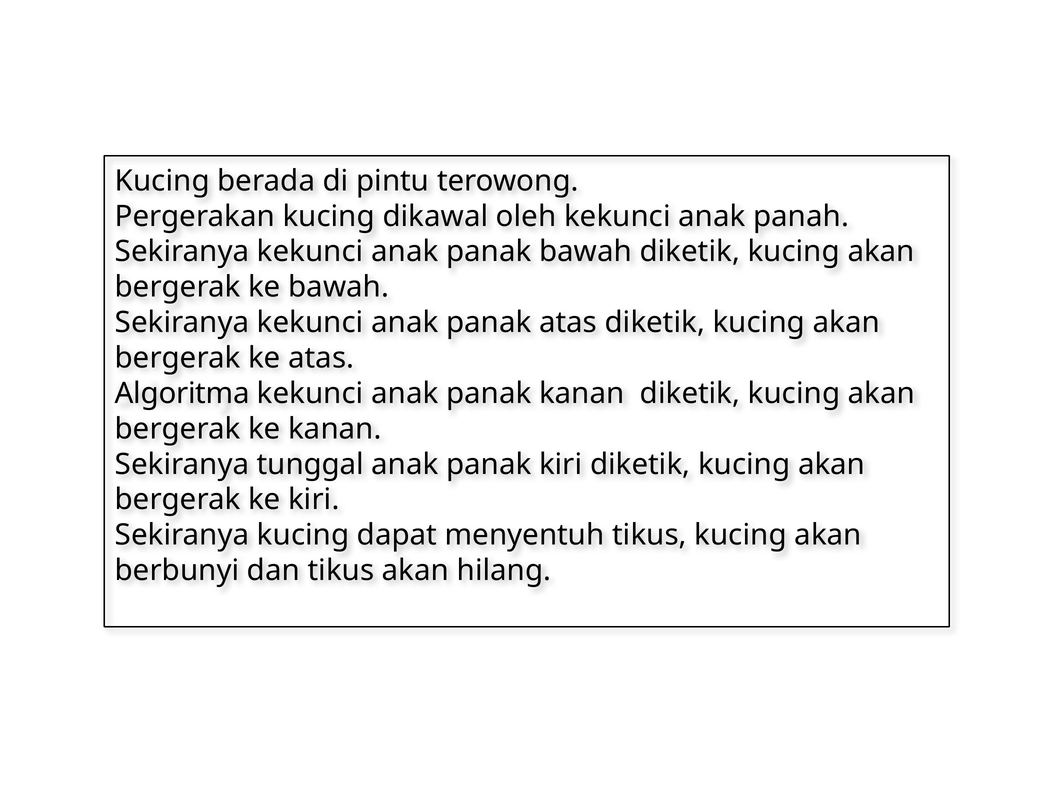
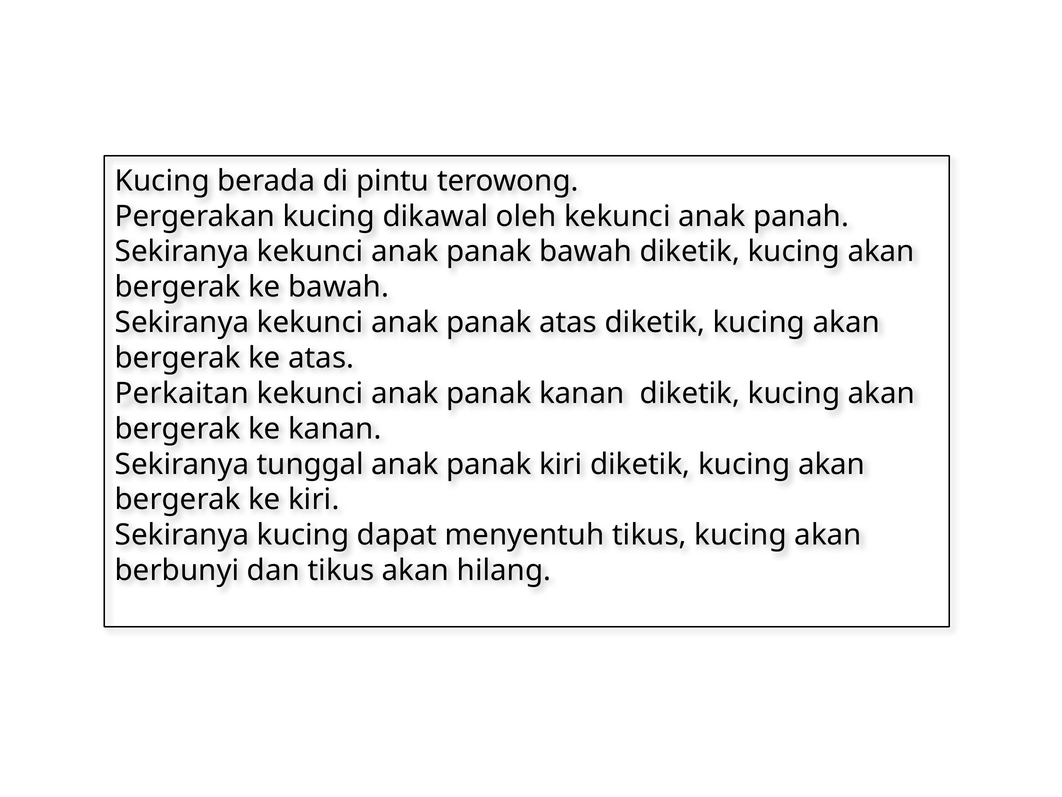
Algoritma: Algoritma -> Perkaitan
